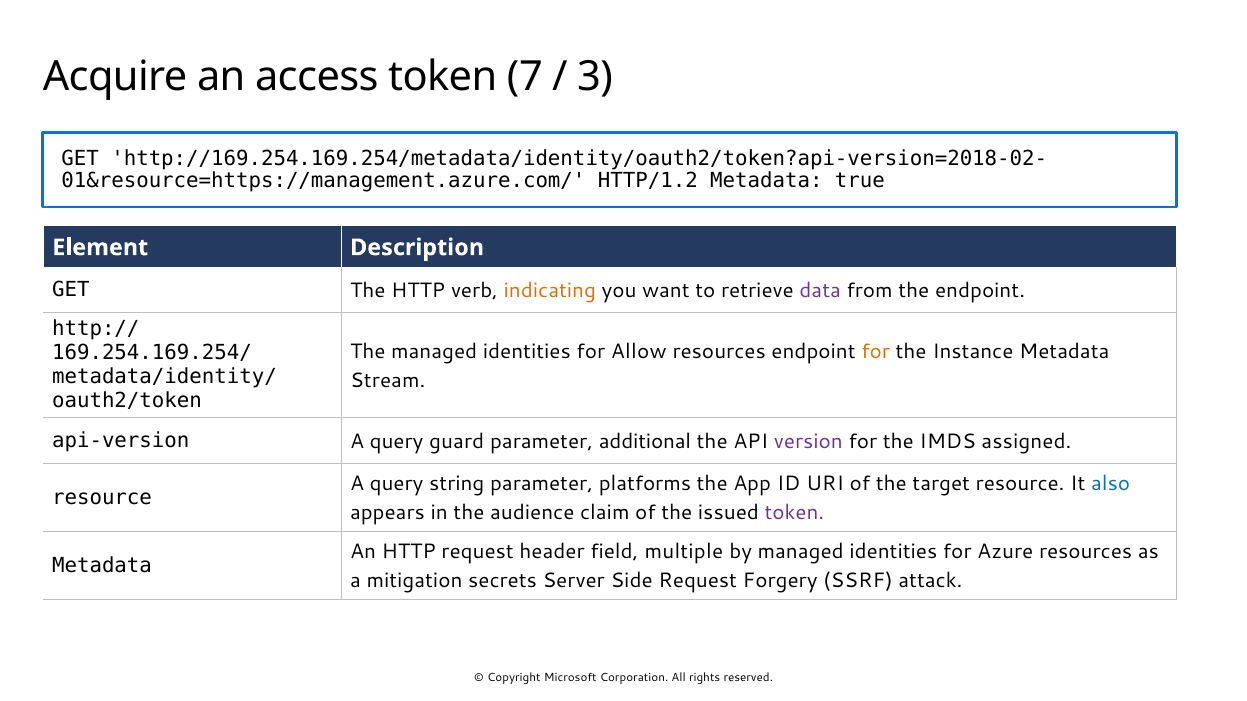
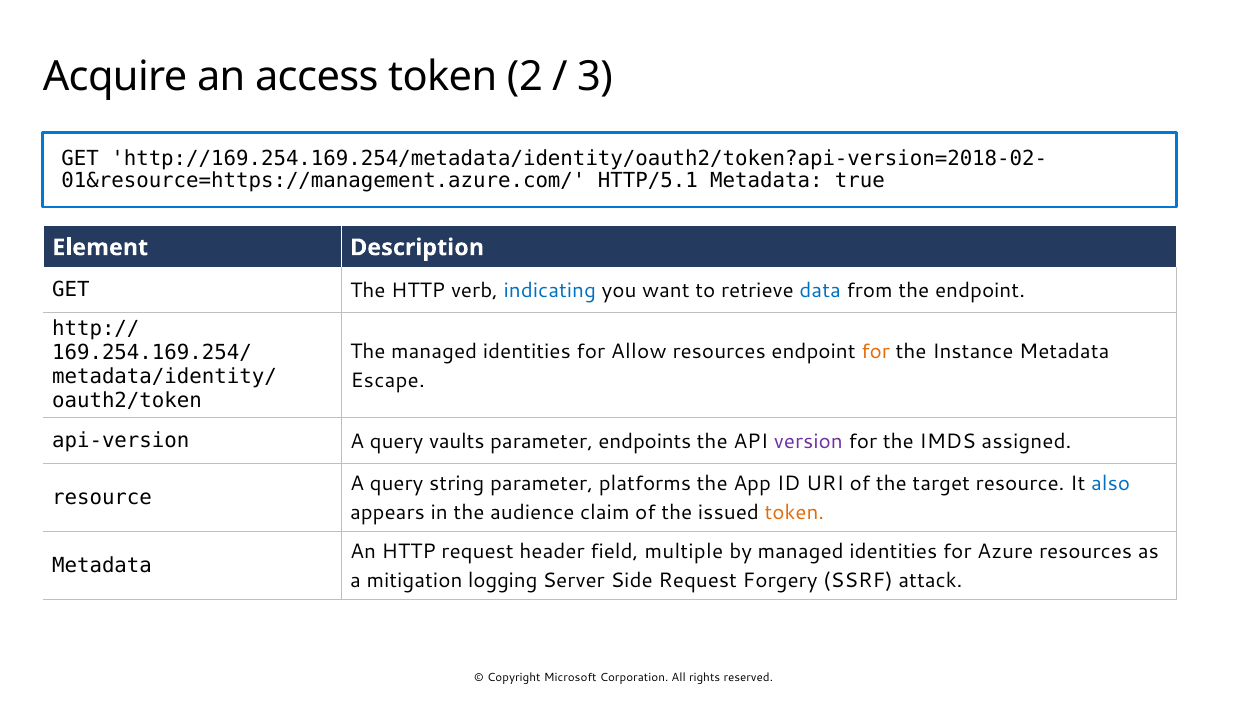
7: 7 -> 2
HTTP/1.2: HTTP/1.2 -> HTTP/5.1
indicating colour: orange -> blue
data colour: purple -> blue
Stream: Stream -> Escape
guard: guard -> vaults
additional: additional -> endpoints
token at (794, 513) colour: purple -> orange
secrets: secrets -> logging
